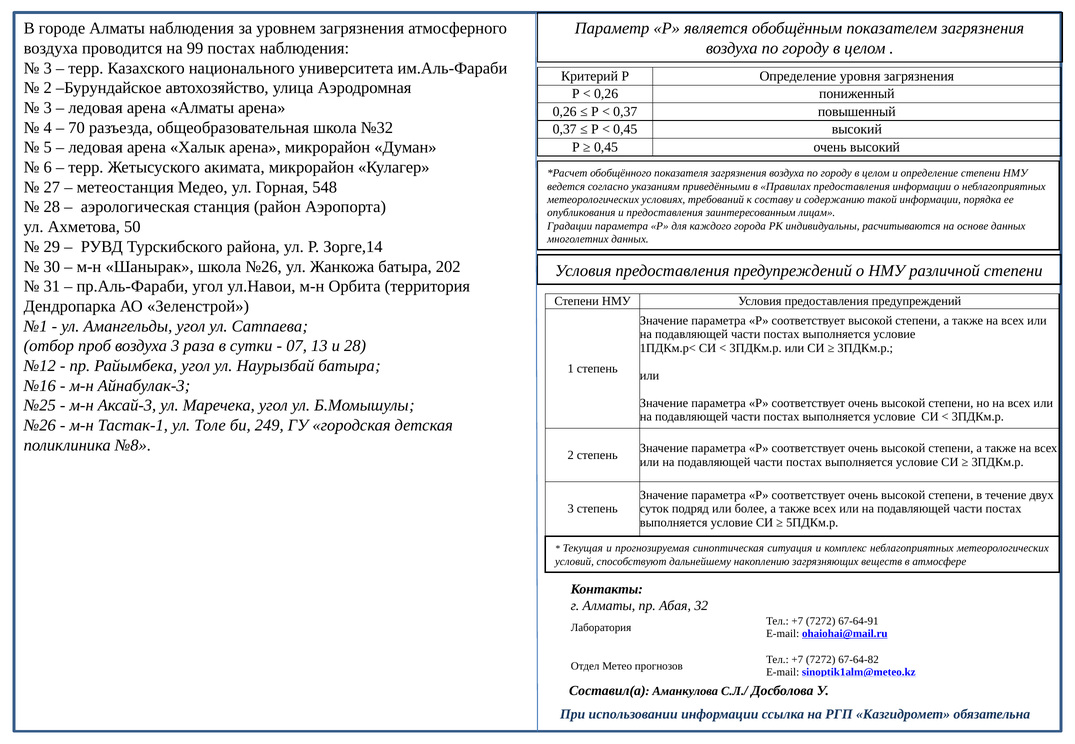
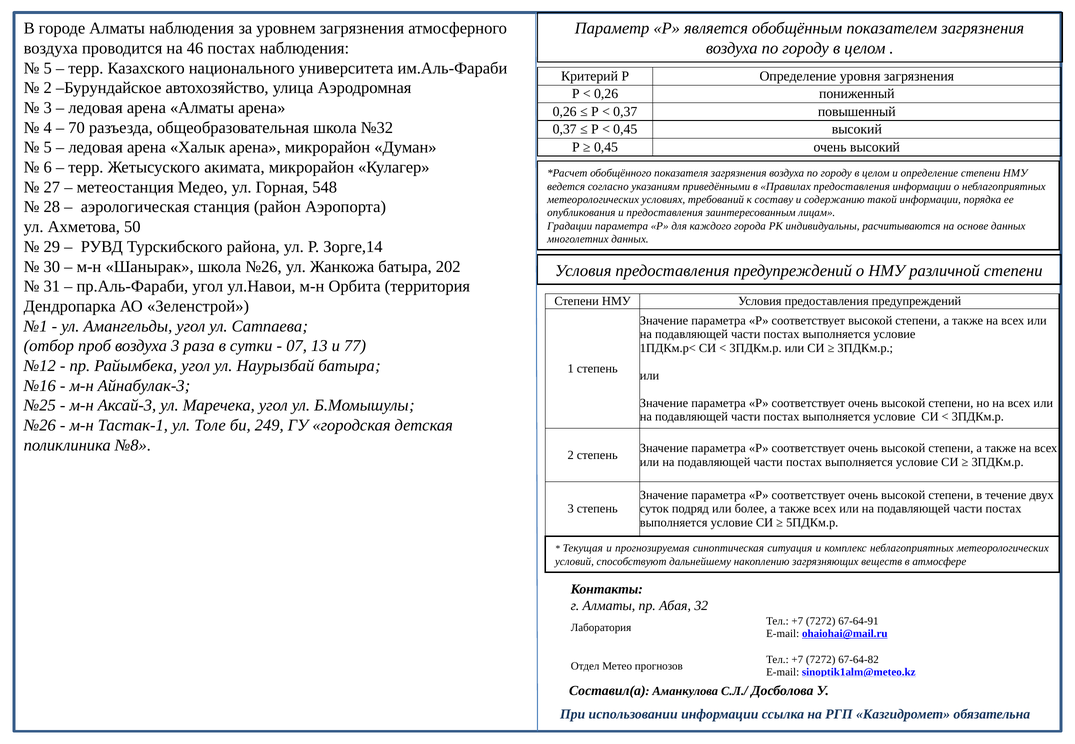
99: 99 -> 46
3 at (48, 68): 3 -> 5
и 28: 28 -> 77
